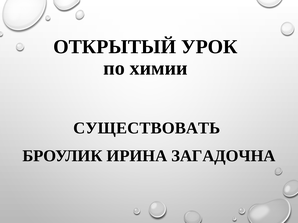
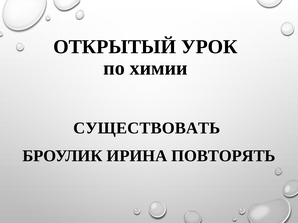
ЗАГАДОЧНА: ЗАГАДОЧНА -> ПОВТОРЯТЬ
